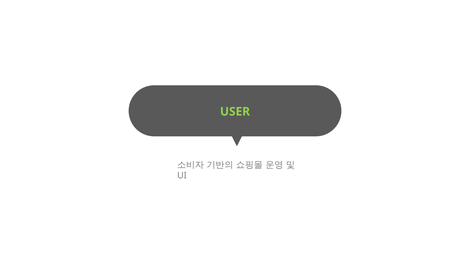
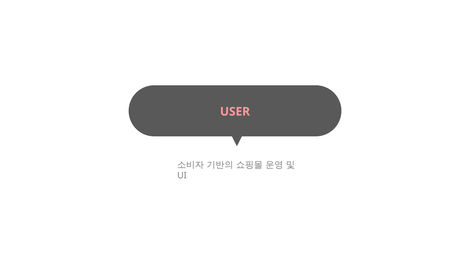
USER colour: light green -> pink
